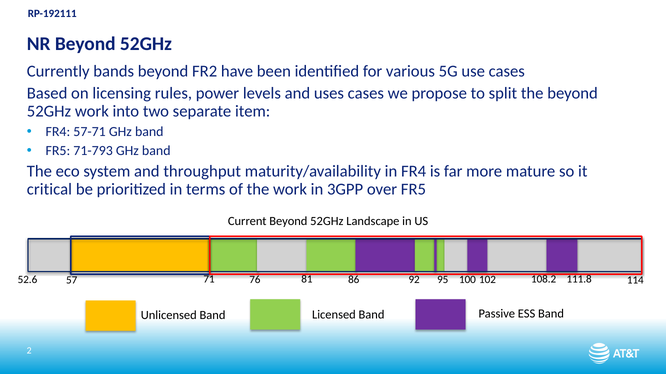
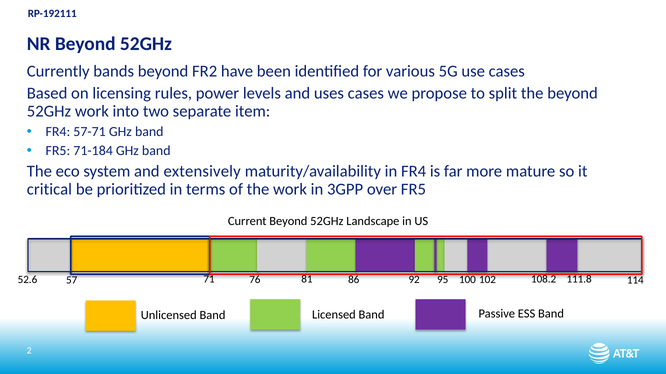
71-793: 71-793 -> 71-184
throughput: throughput -> extensively
